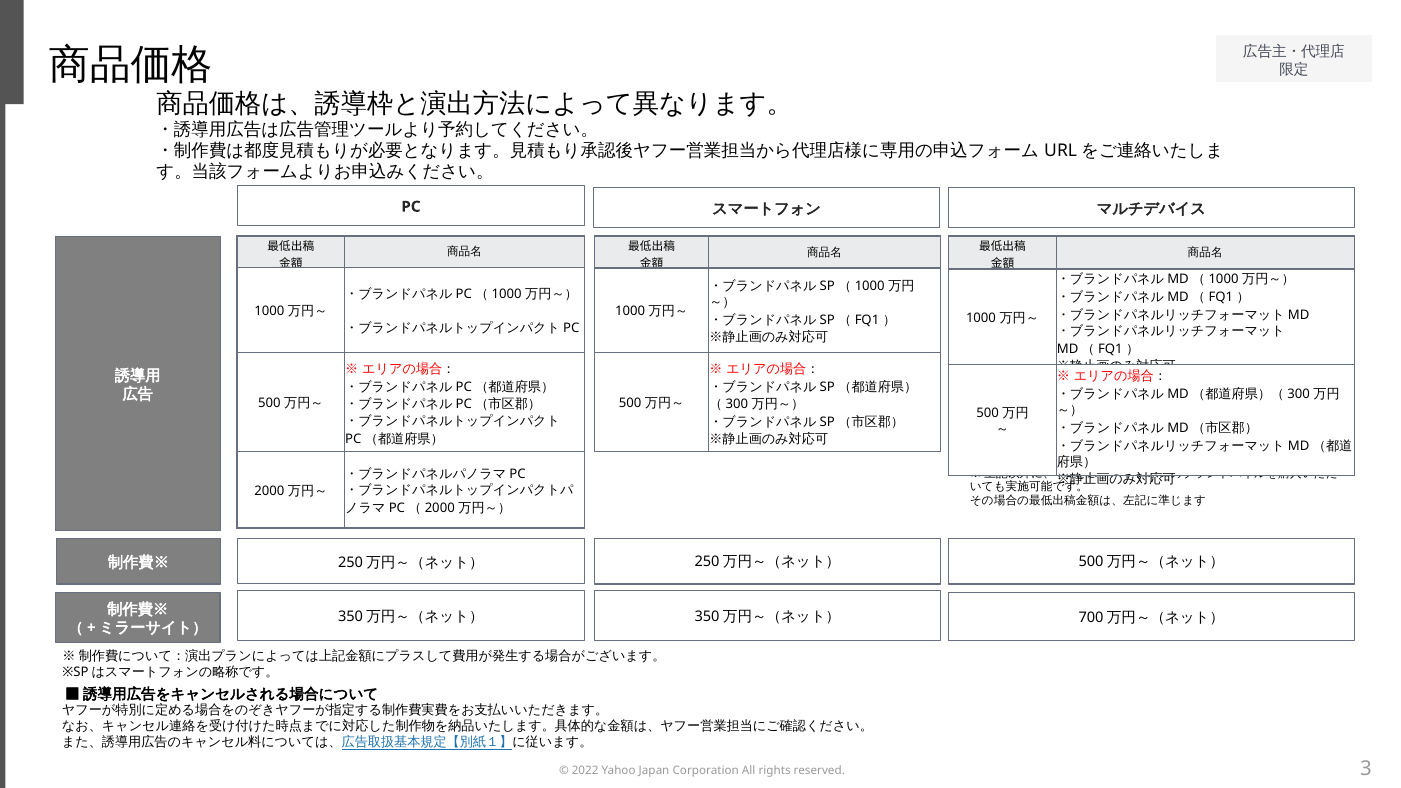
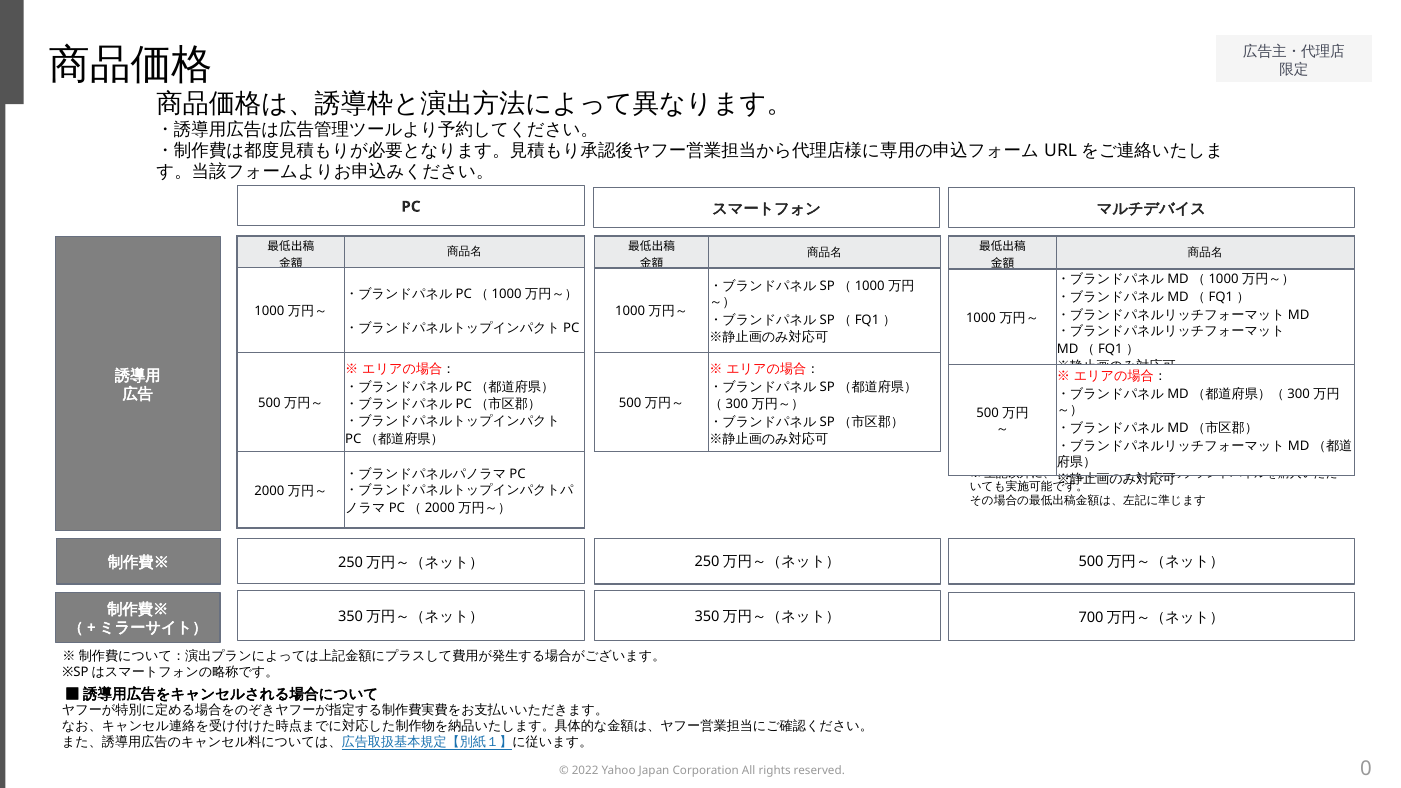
3: 3 -> 0
